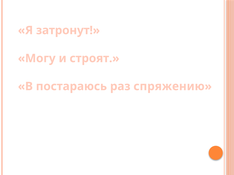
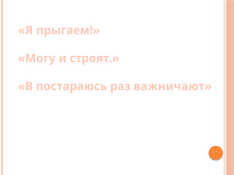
затронут: затронут -> прыгаем
спряжению: спряжению -> важничают
